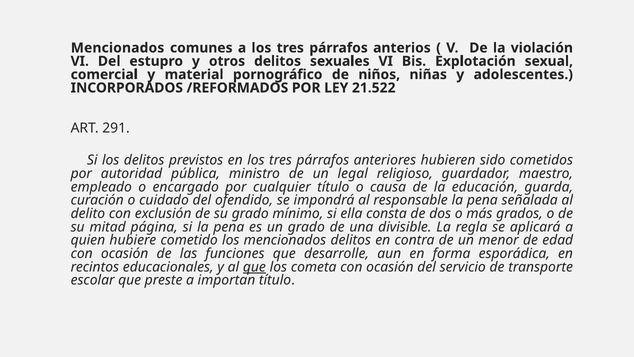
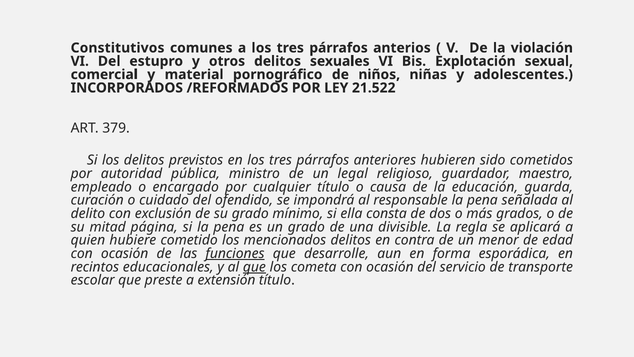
Mencionados at (118, 48): Mencionados -> Constitutivos
291: 291 -> 379
funciones underline: none -> present
importan: importan -> extensión
